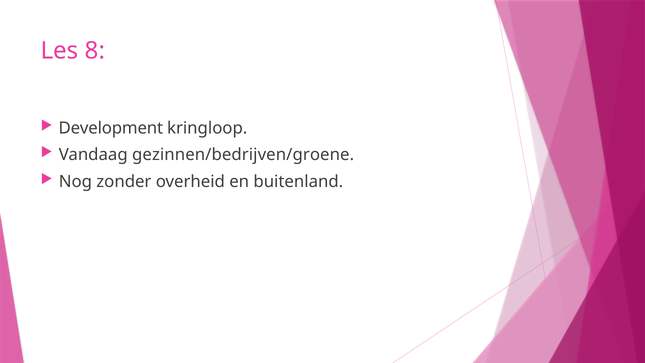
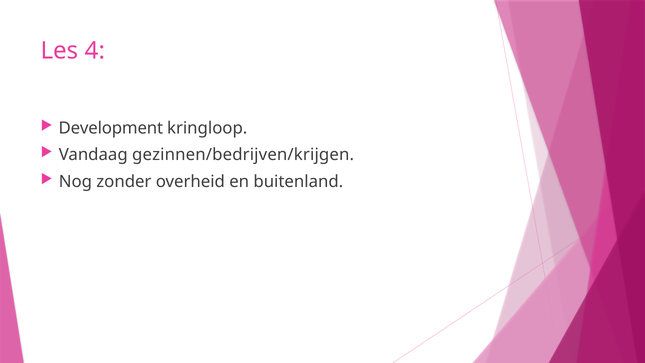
8: 8 -> 4
gezinnen/bedrijven/groene: gezinnen/bedrijven/groene -> gezinnen/bedrijven/krijgen
